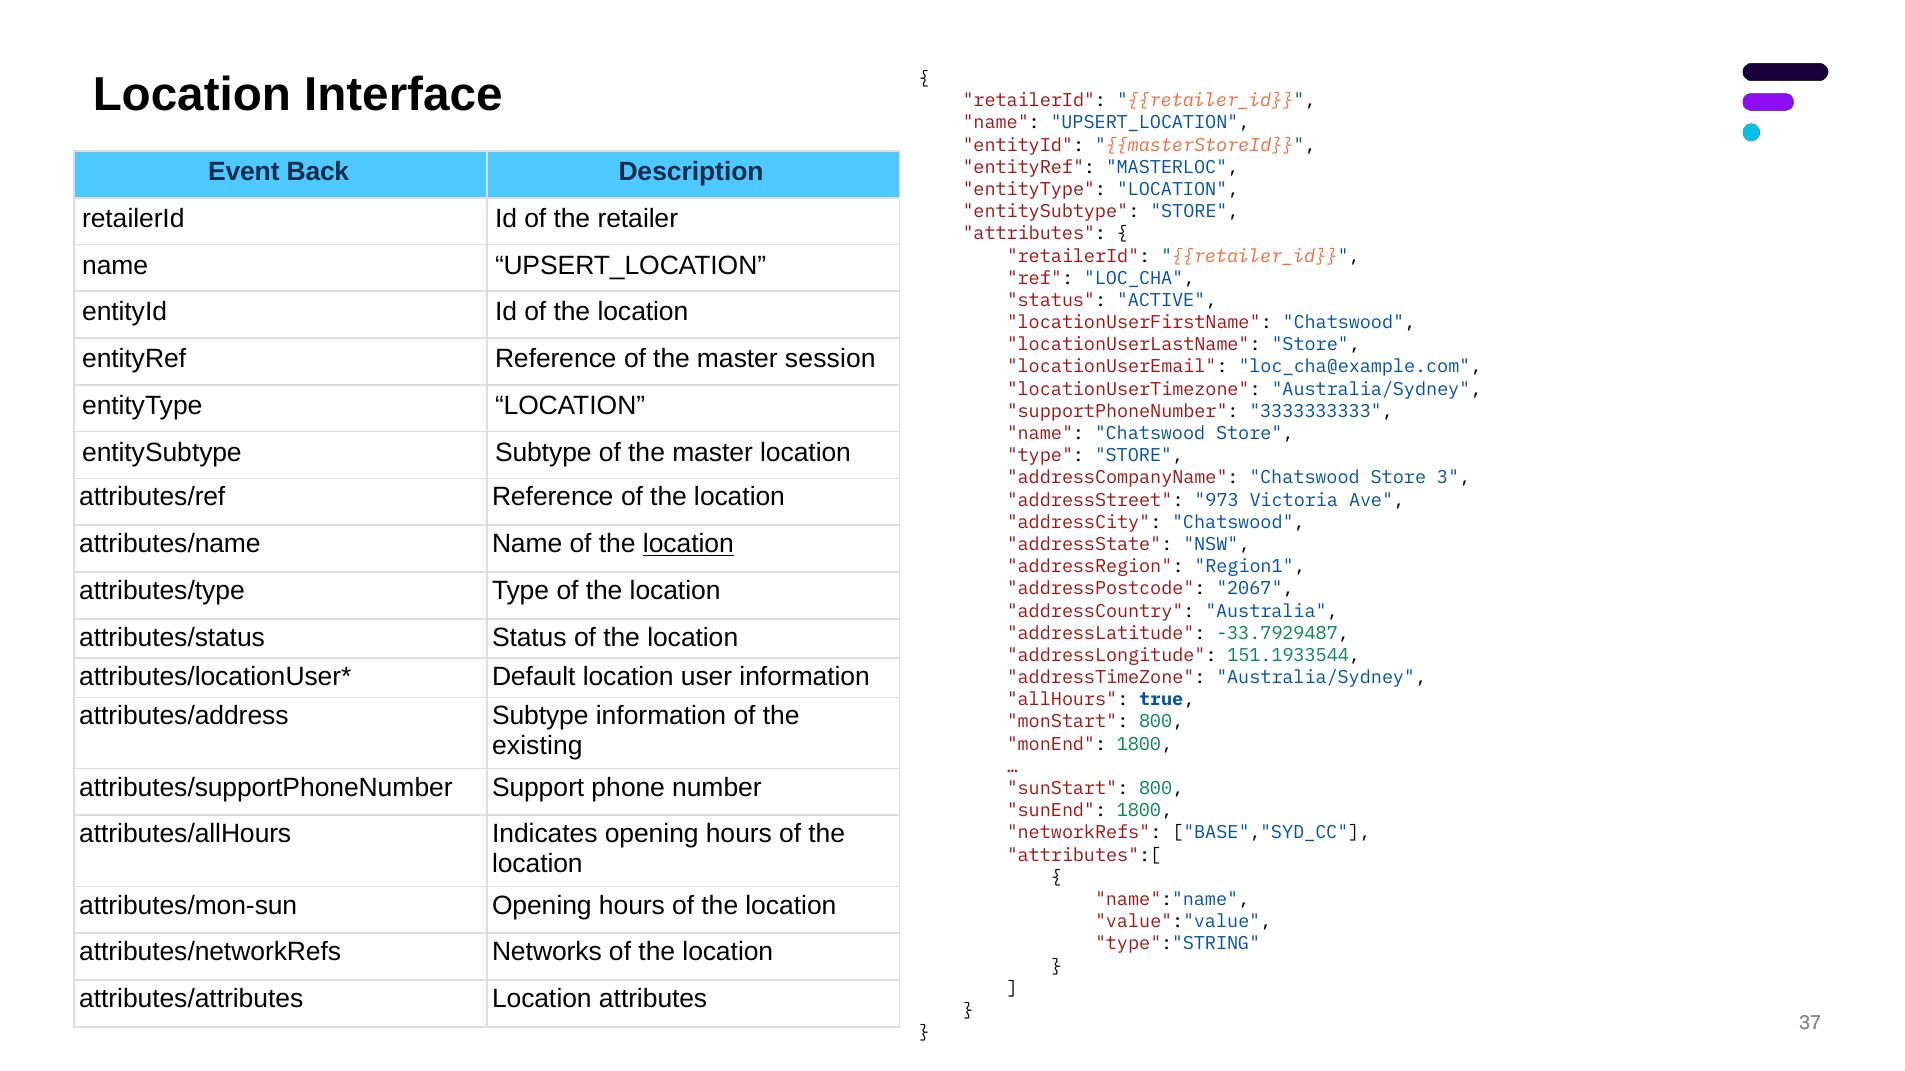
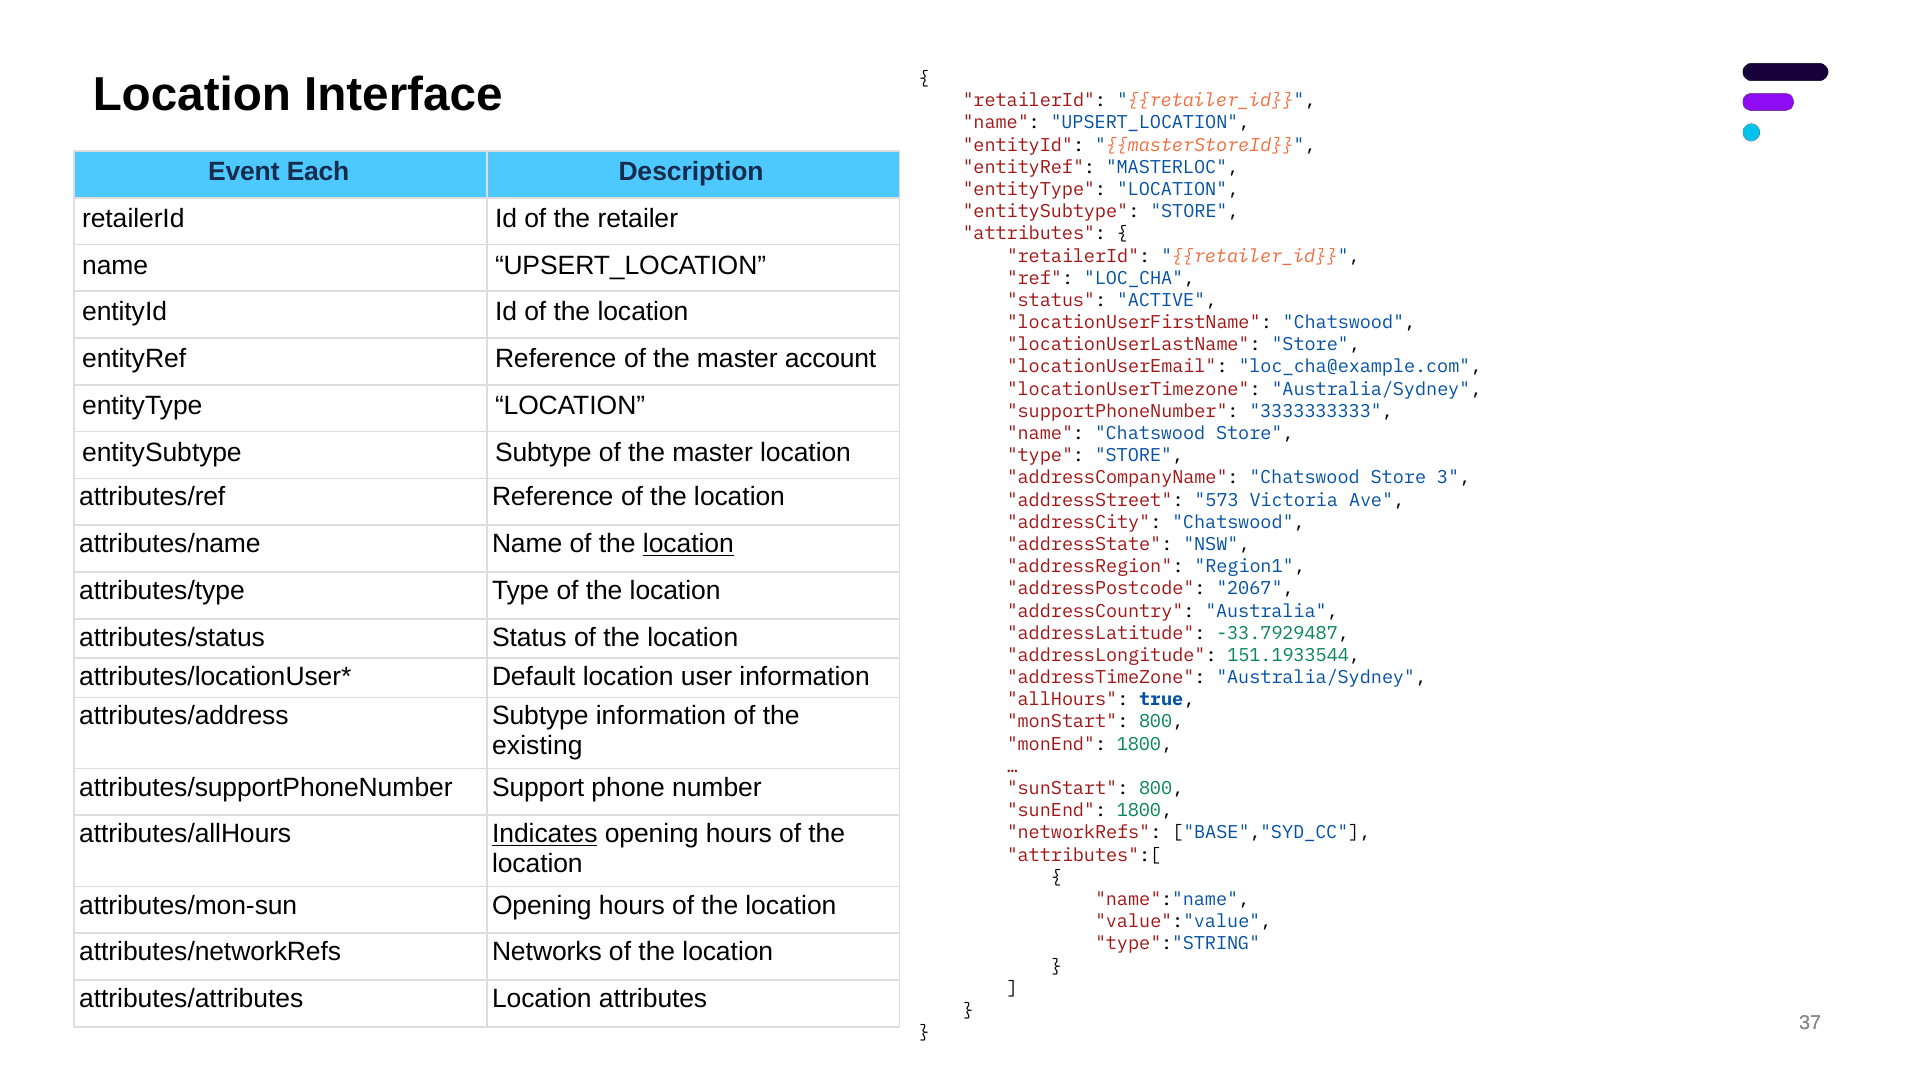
Back: Back -> Each
session: session -> account
973: 973 -> 573
Indicates underline: none -> present
